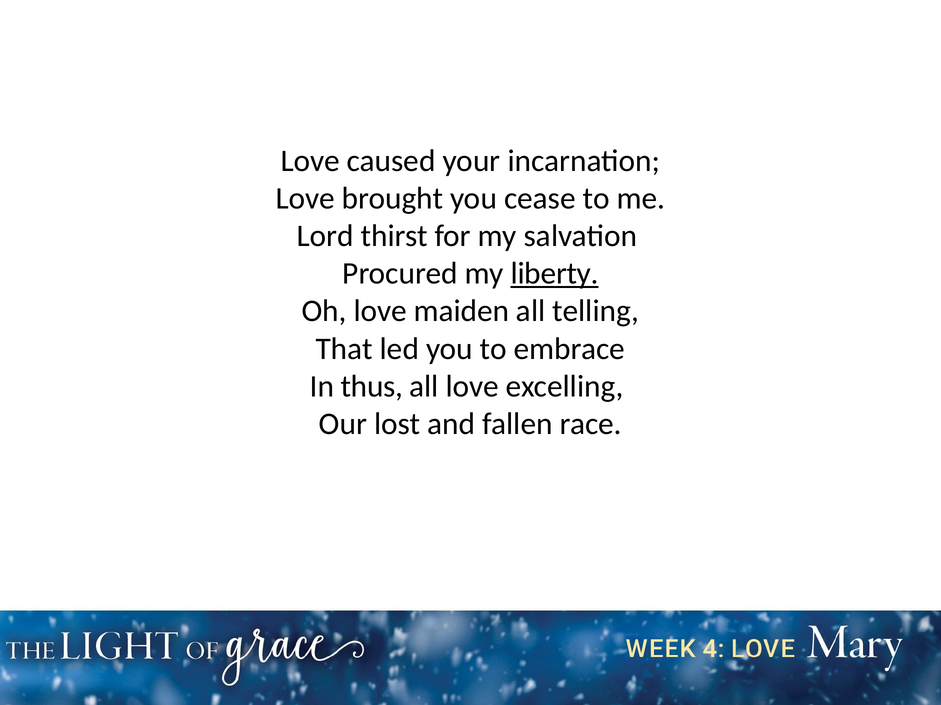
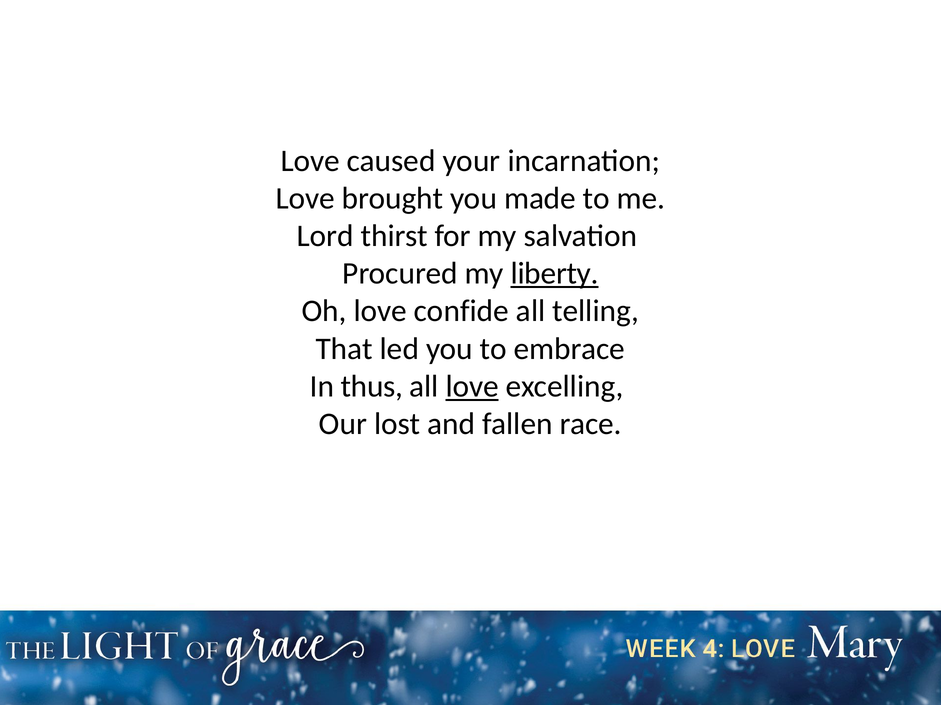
cease: cease -> made
maiden: maiden -> confide
love at (472, 387) underline: none -> present
